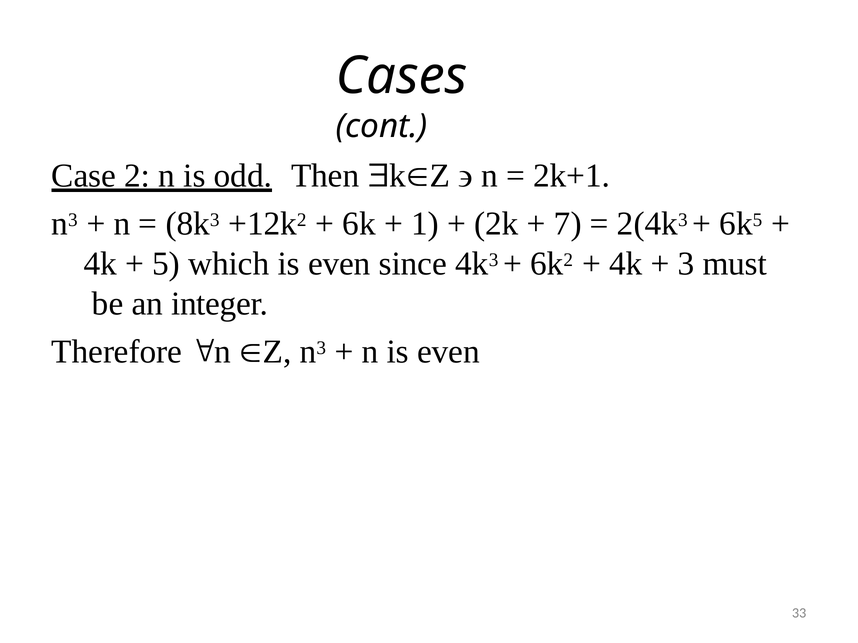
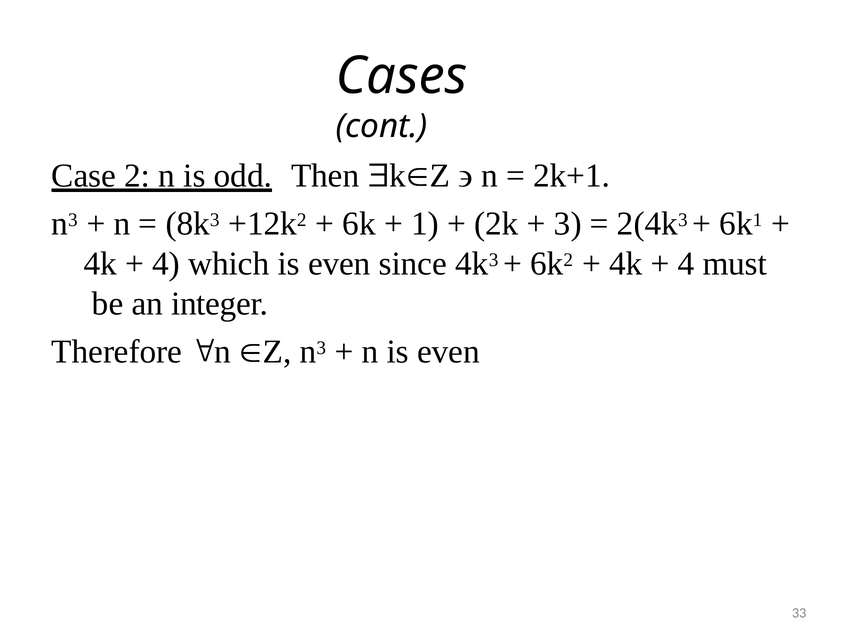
7 at (568, 224): 7 -> 3
6k 5: 5 -> 1
5 at (166, 264): 5 -> 4
3 at (686, 264): 3 -> 4
